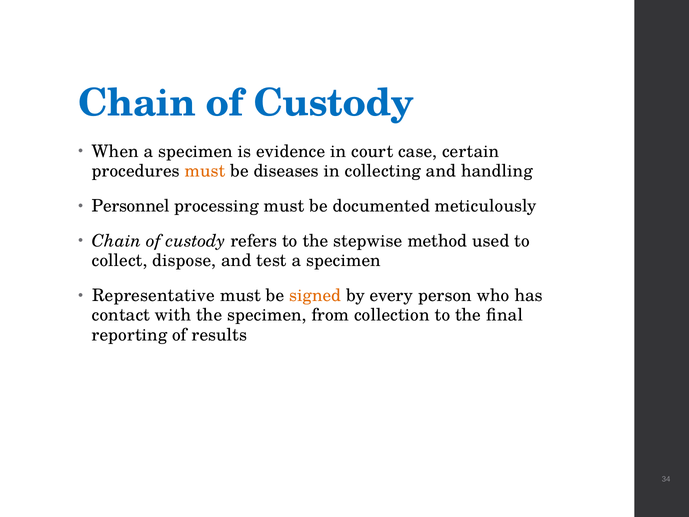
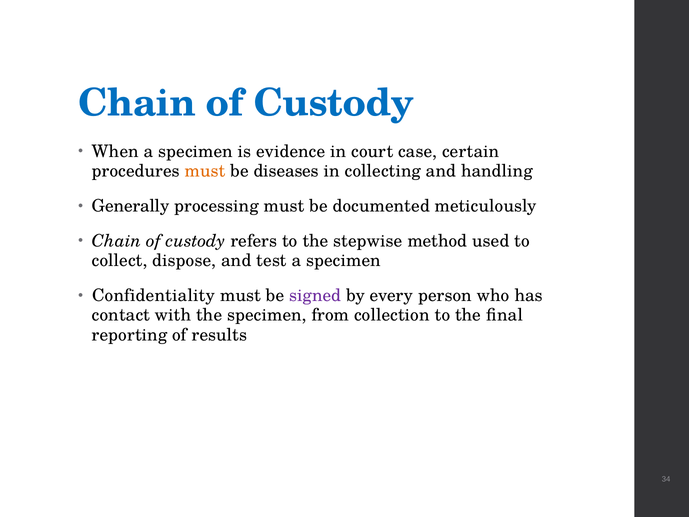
Personnel: Personnel -> Generally
Representative: Representative -> Confidentiality
signed colour: orange -> purple
